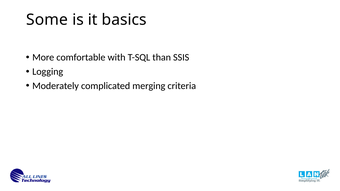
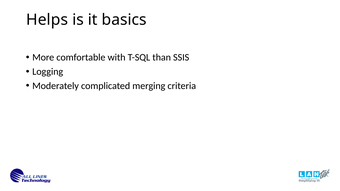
Some: Some -> Helps
